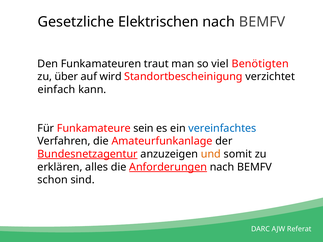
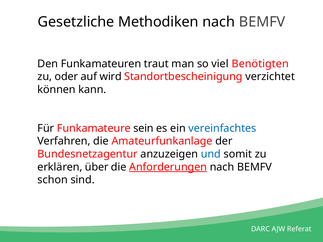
Elektrischen: Elektrischen -> Methodiken
über: über -> oder
einfach: einfach -> können
Bundesnetzagentur underline: present -> none
und colour: orange -> blue
alles: alles -> über
